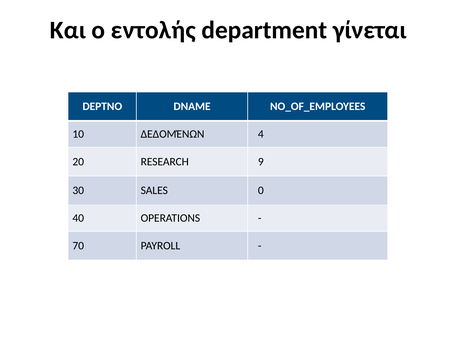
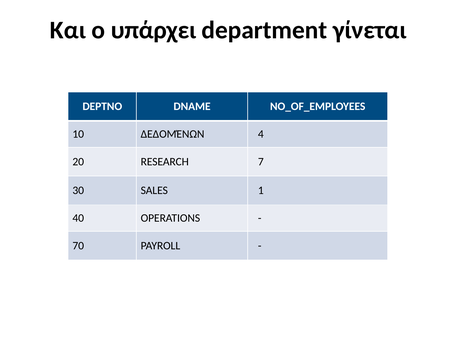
εντολής: εντολής -> υπάρχει
9: 9 -> 7
0: 0 -> 1
